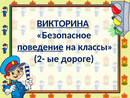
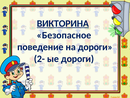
поведение underline: present -> none
на классы: классы -> дороги
ые дороге: дороге -> дороги
